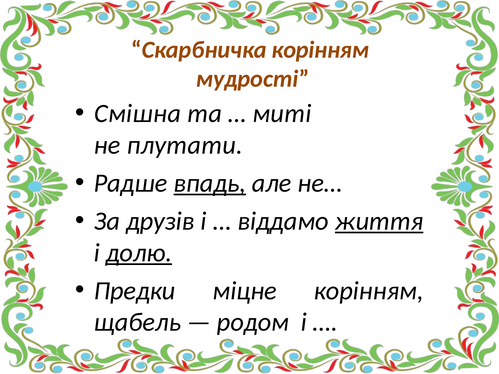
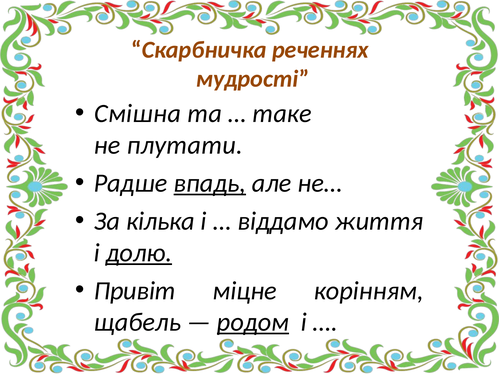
Скарбничка корінням: корінням -> реченнях
миті: миті -> таке
друзів: друзів -> кілька
життя underline: present -> none
Предки: Предки -> Привіт
родом underline: none -> present
